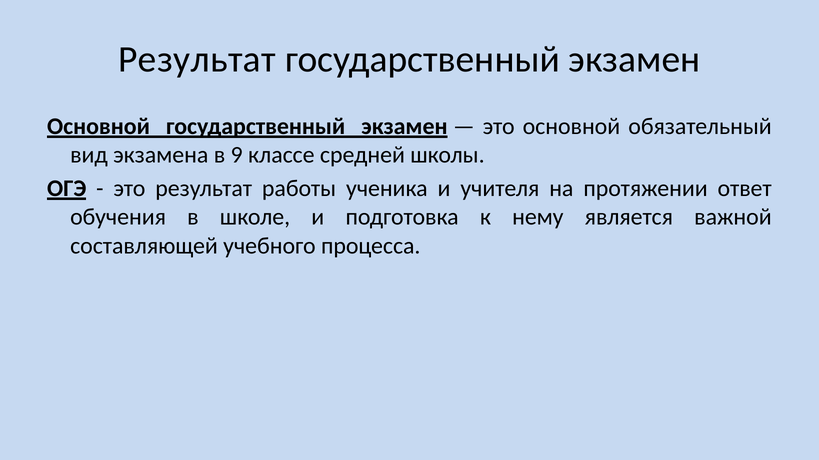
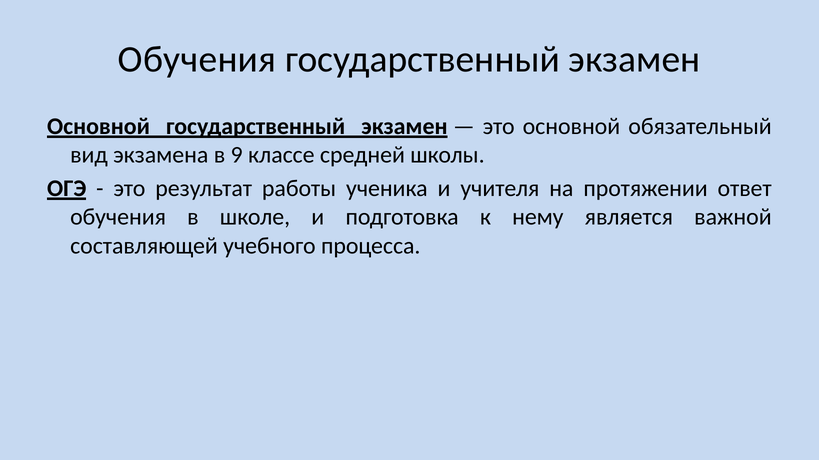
Результат at (197, 59): Результат -> Обучения
